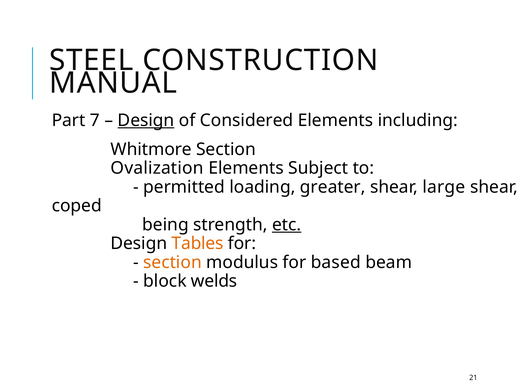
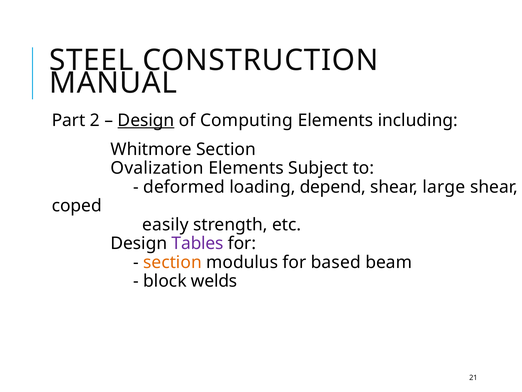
7: 7 -> 2
Considered: Considered -> Computing
permitted: permitted -> deformed
greater: greater -> depend
being: being -> easily
etc underline: present -> none
Tables colour: orange -> purple
